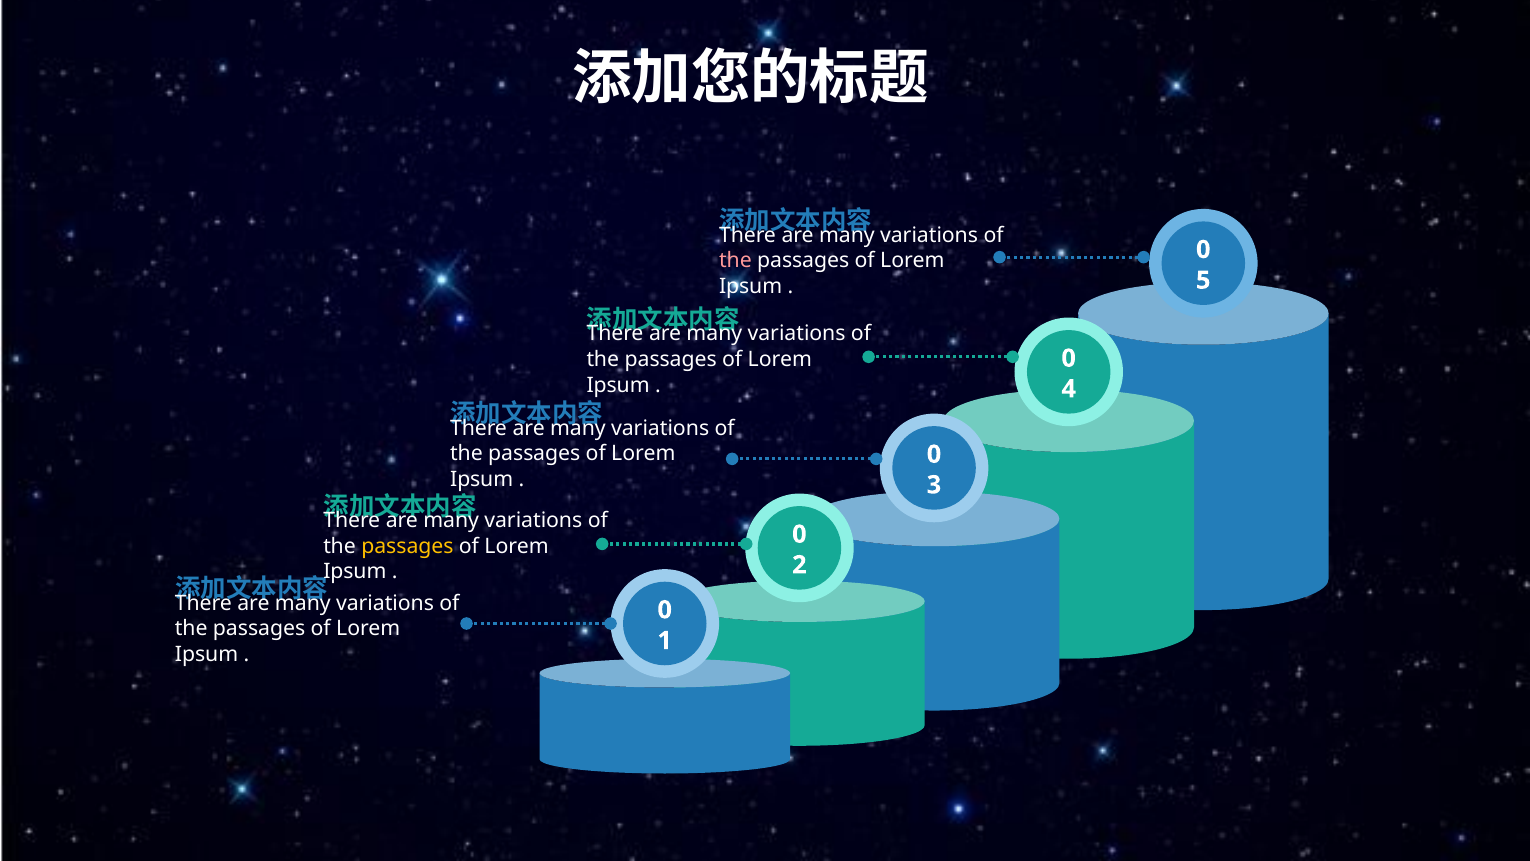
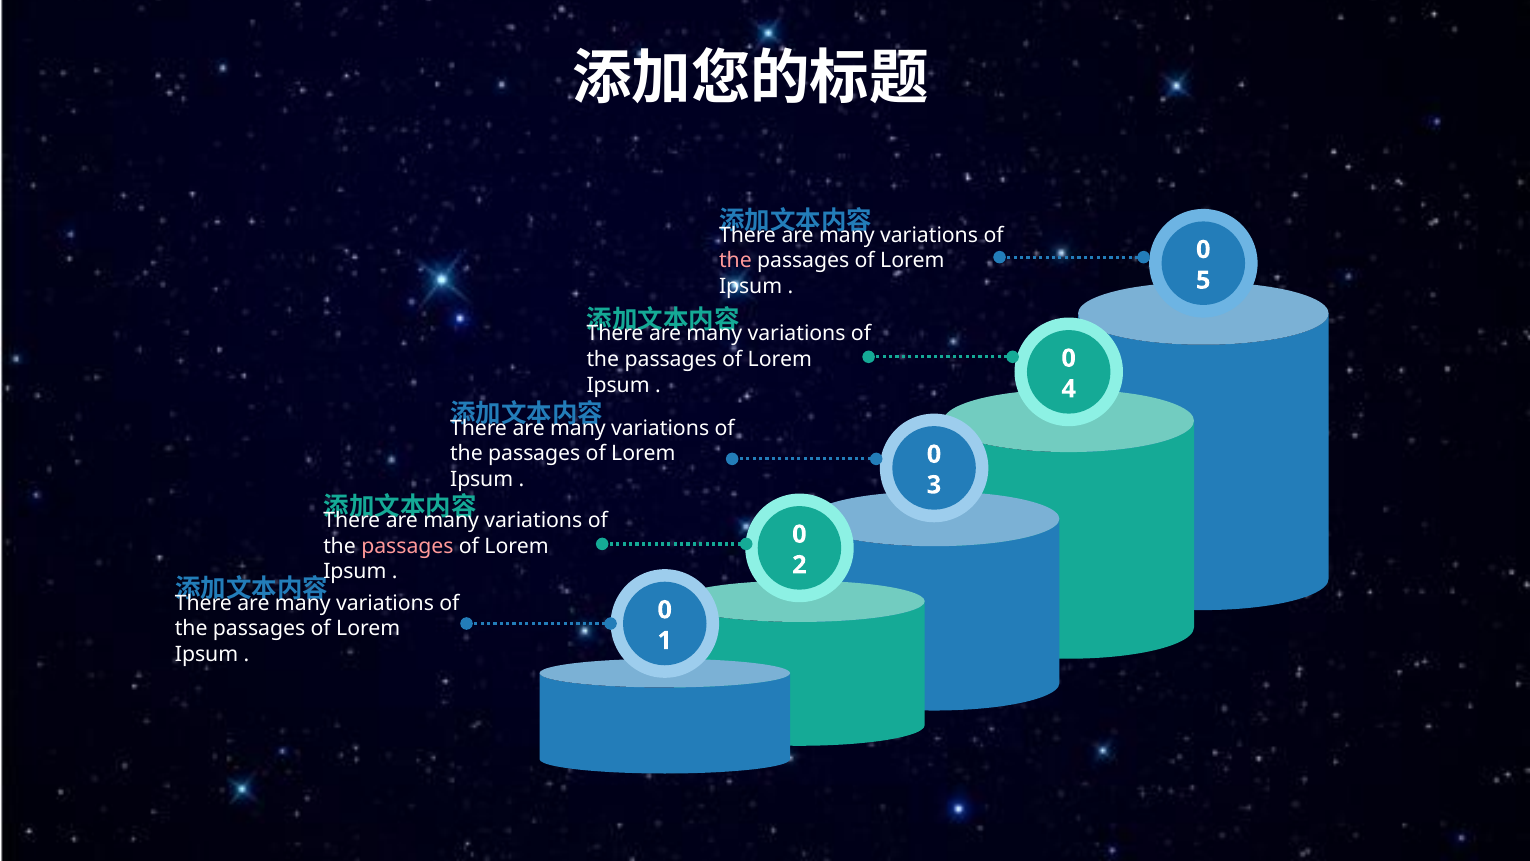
passages at (407, 546) colour: yellow -> pink
